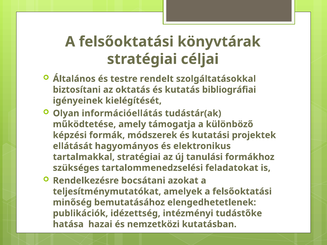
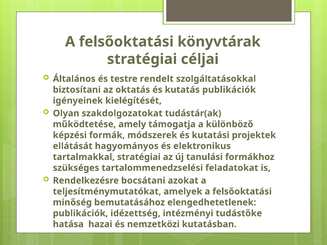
kutatás bibliográfiai: bibliográfiai -> publikációk
információellátás: információellátás -> szakdolgozatokat
